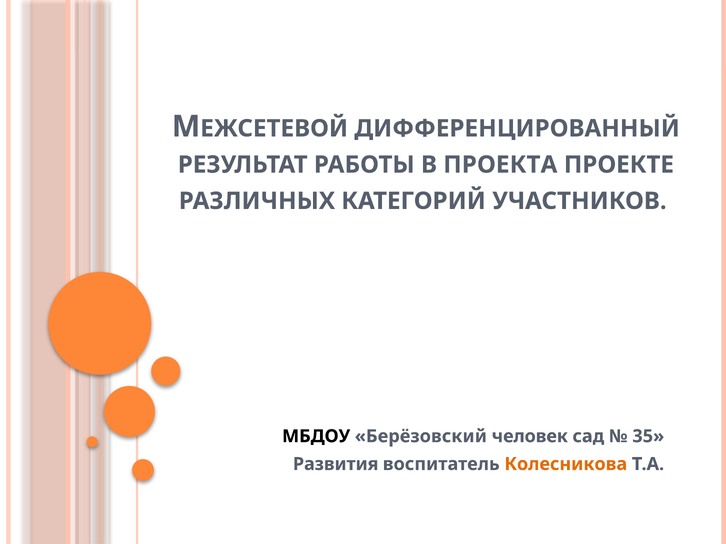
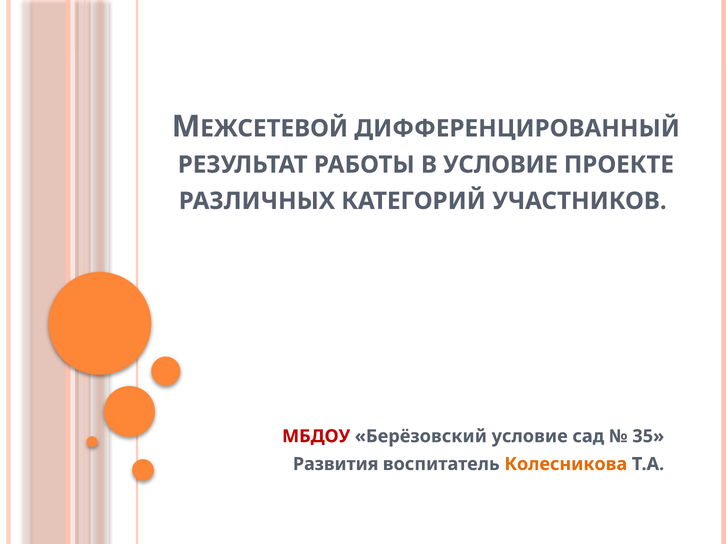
В ПРОЕКТА: ПРОЕКТА -> УСЛОВИЕ
МБДОУ colour: black -> red
Берёзовский человек: человек -> условие
